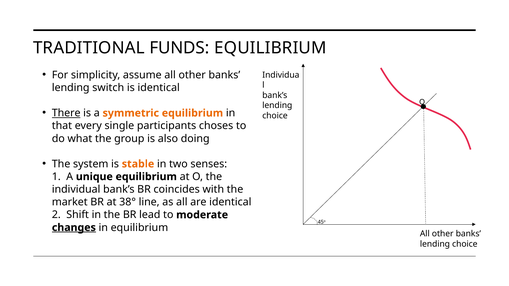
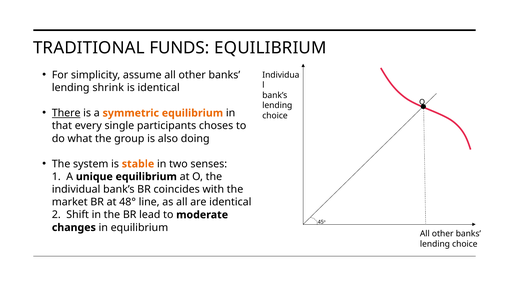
switch: switch -> shrink
38°: 38° -> 48°
changes underline: present -> none
